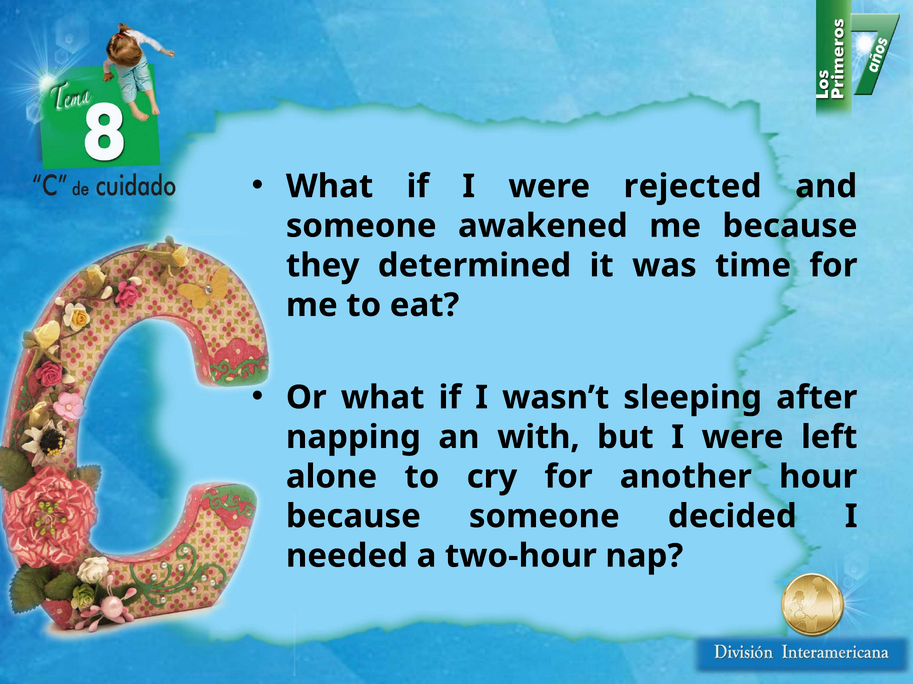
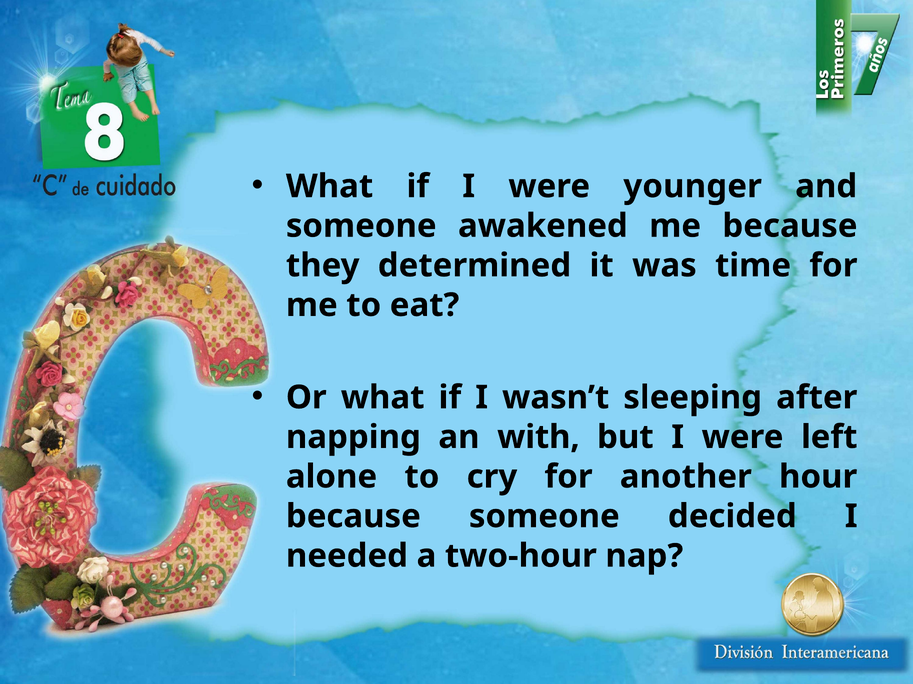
rejected: rejected -> younger
